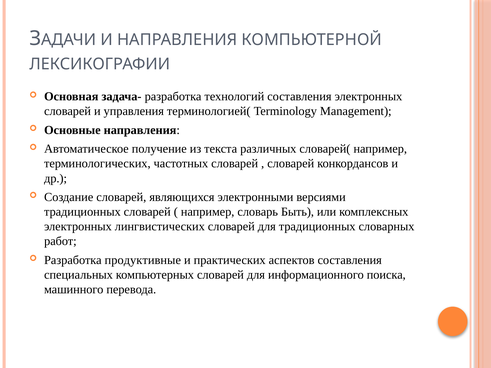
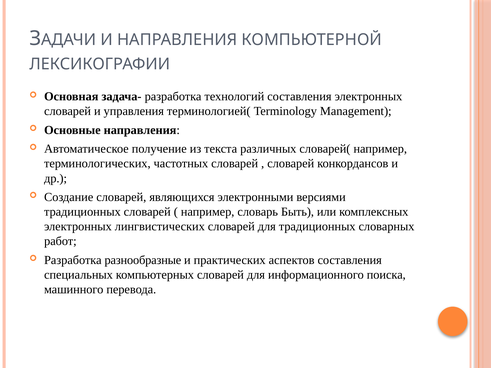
продуктивные: продуктивные -> разнообразные
